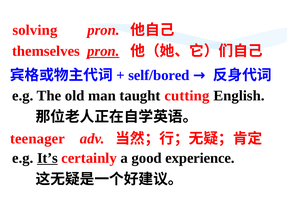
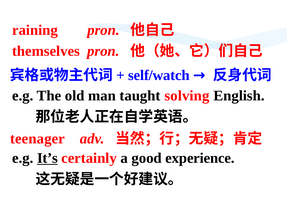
solving: solving -> raining
pron at (103, 51) underline: present -> none
self/bored: self/bored -> self/watch
cutting: cutting -> solving
